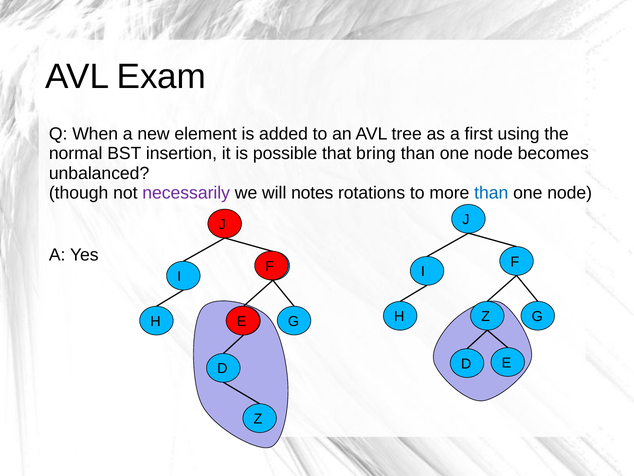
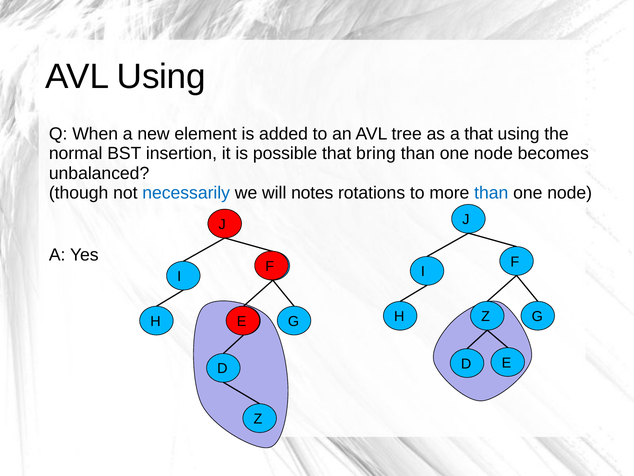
AVL Exam: Exam -> Using
a first: first -> that
necessarily colour: purple -> blue
